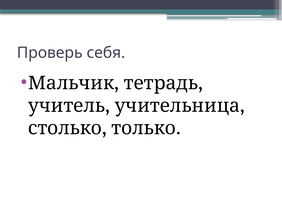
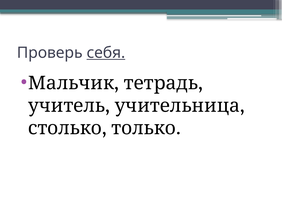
себя underline: none -> present
